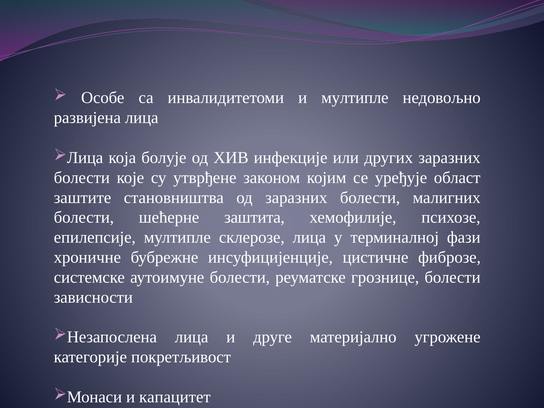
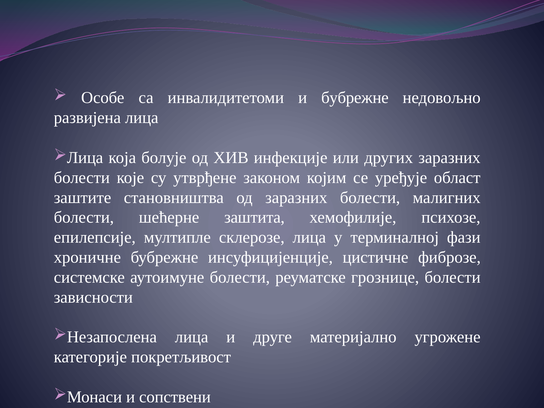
и мултипле: мултипле -> бубрежне
капацитет: капацитет -> сопствени
